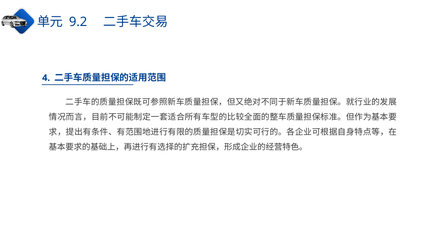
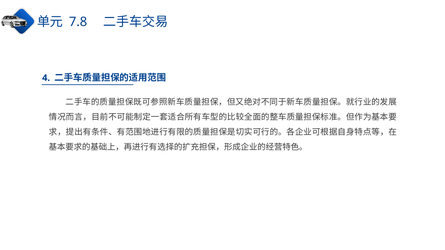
9.2: 9.2 -> 7.8
